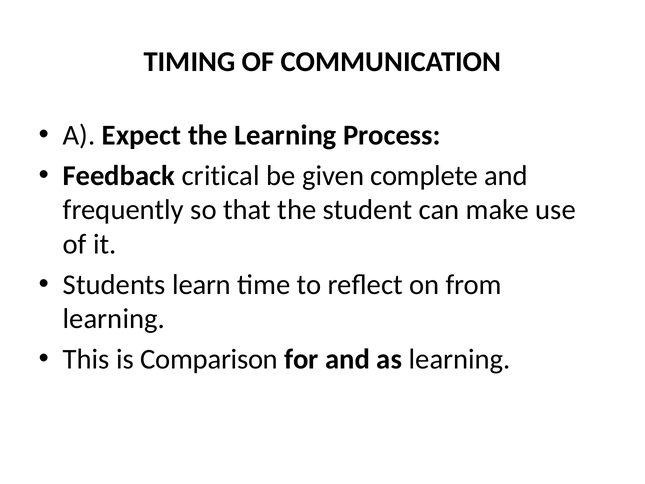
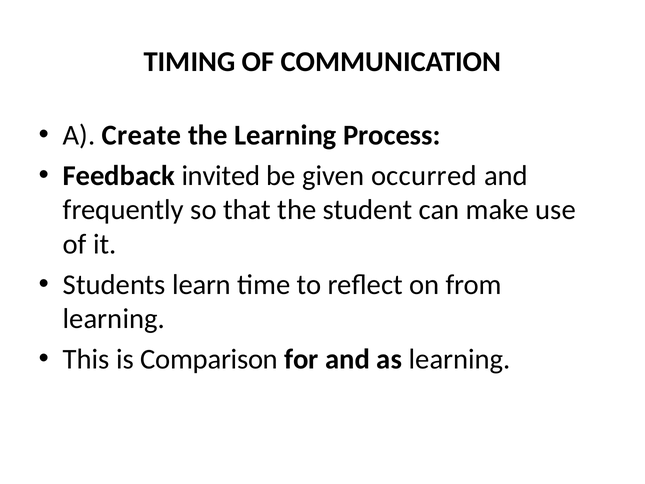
Expect: Expect -> Create
critical: critical -> invited
complete: complete -> occurred
